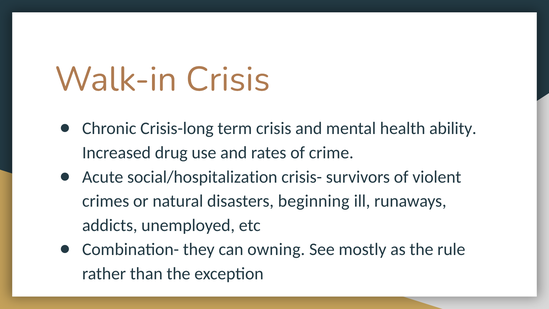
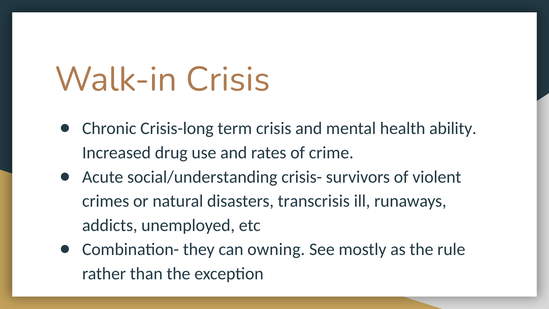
social/hospitalization: social/hospitalization -> social/understanding
beginning: beginning -> transcrisis
